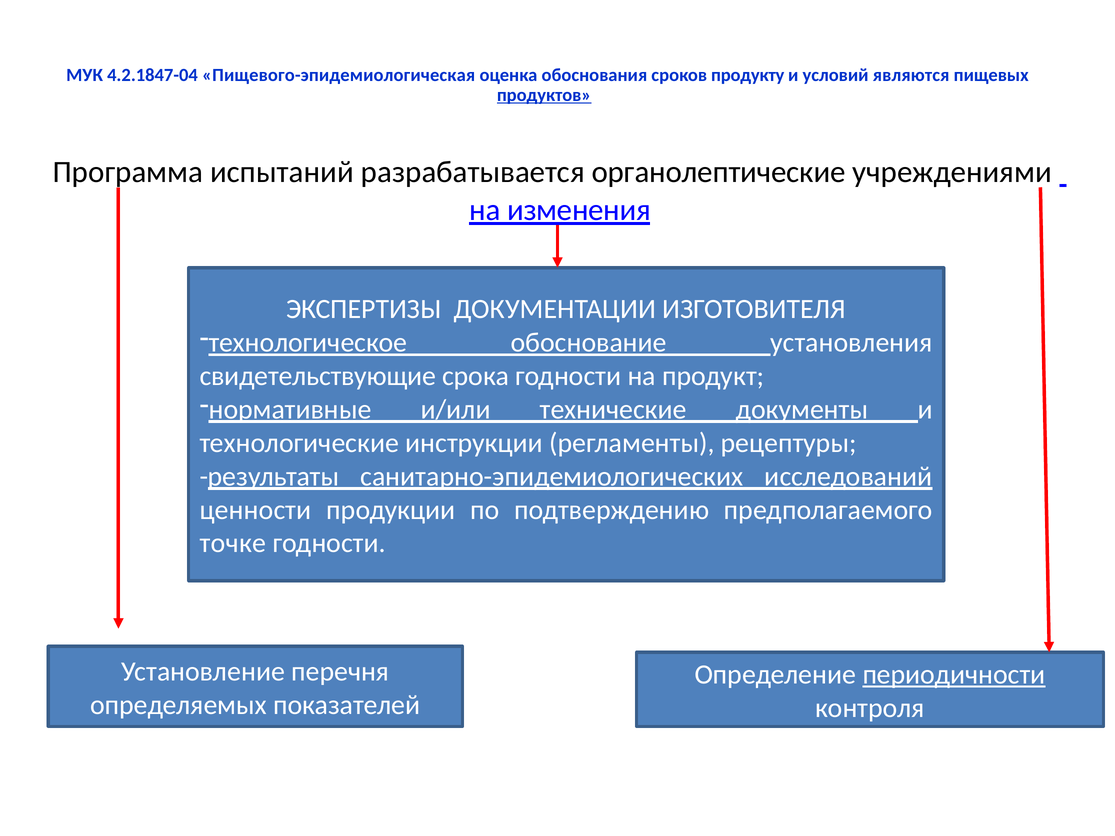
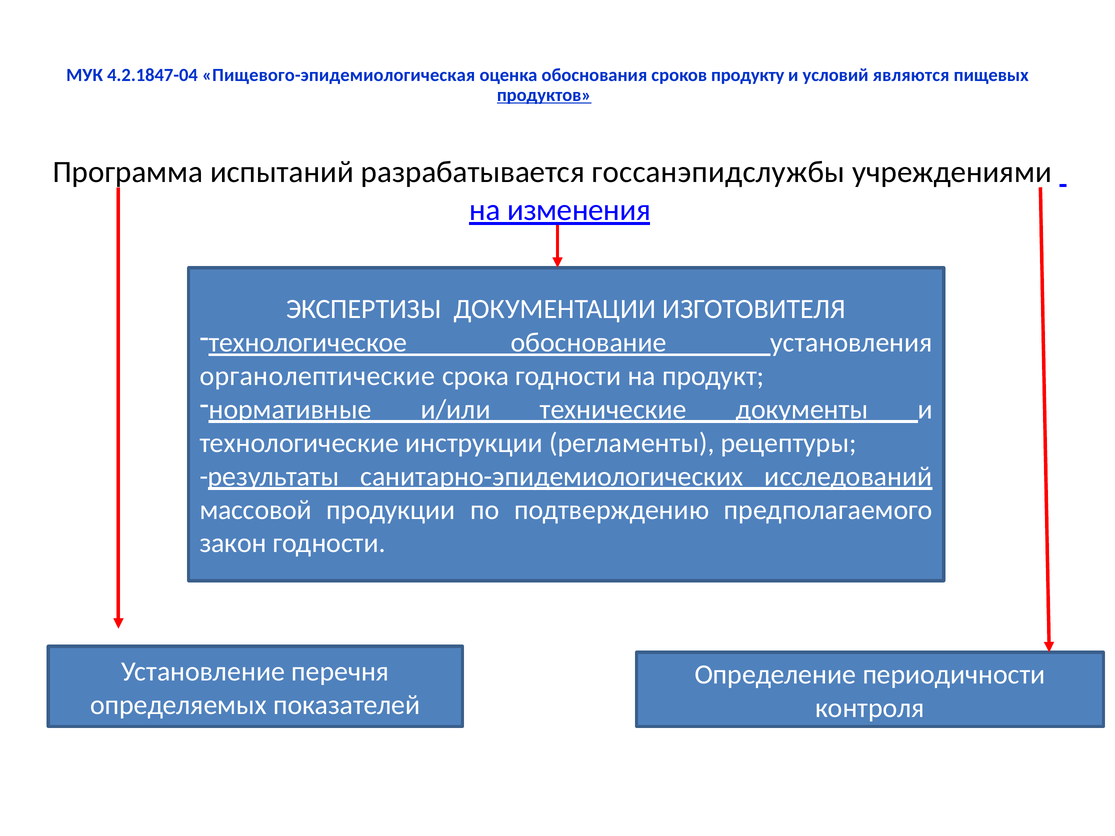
органолептические: органолептические -> госсанэпидслужбы
свидетельствующие: свидетельствующие -> органолептические
ценности: ценности -> массовой
точке: точке -> закон
периодичности underline: present -> none
